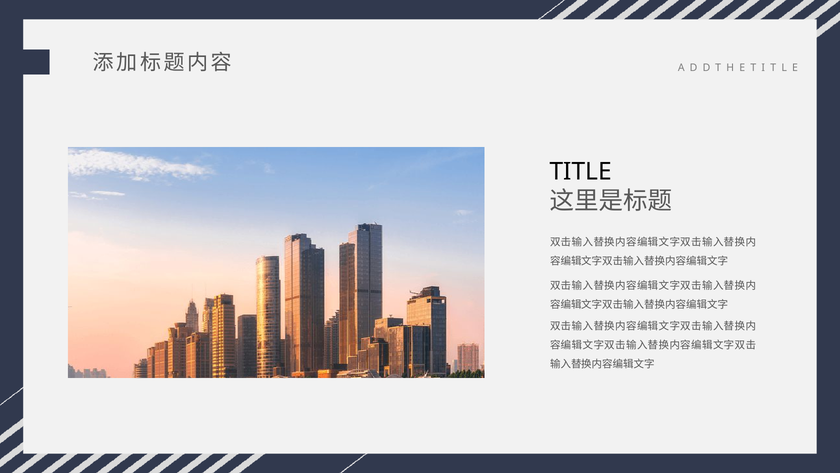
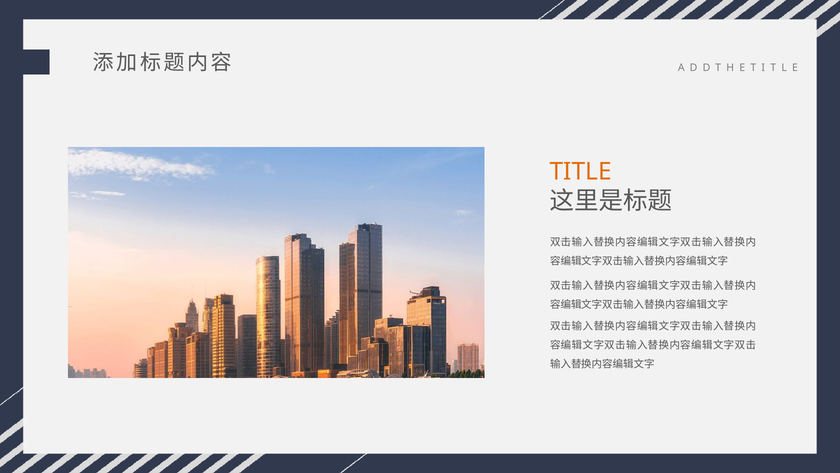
TITLE colour: black -> orange
